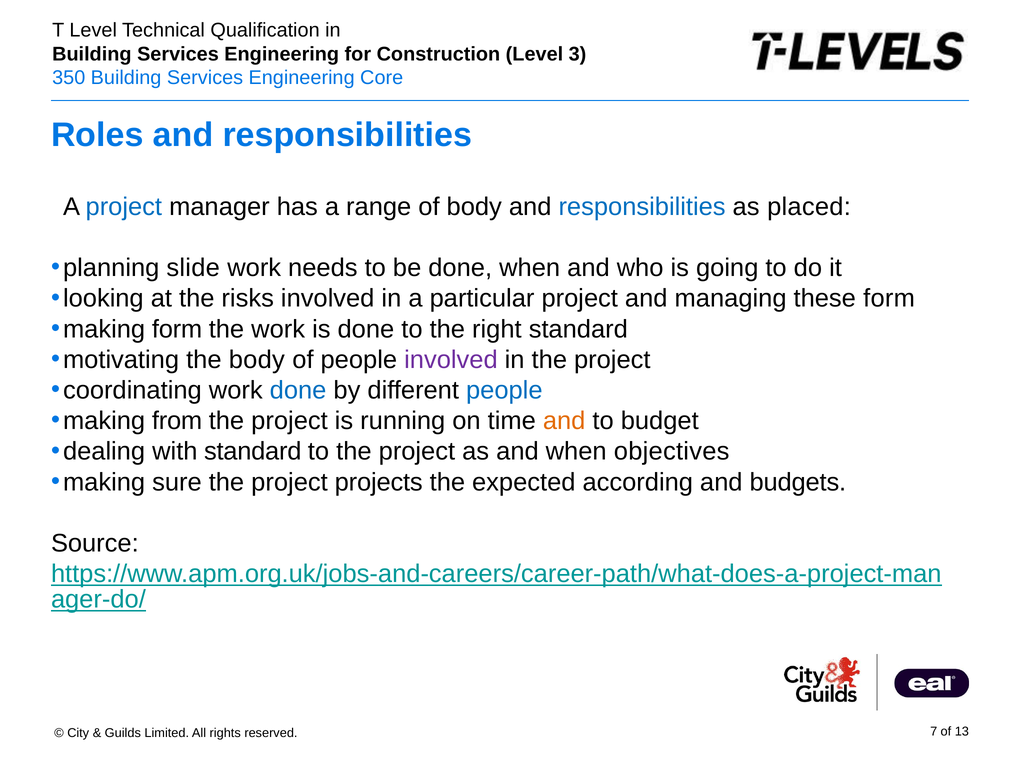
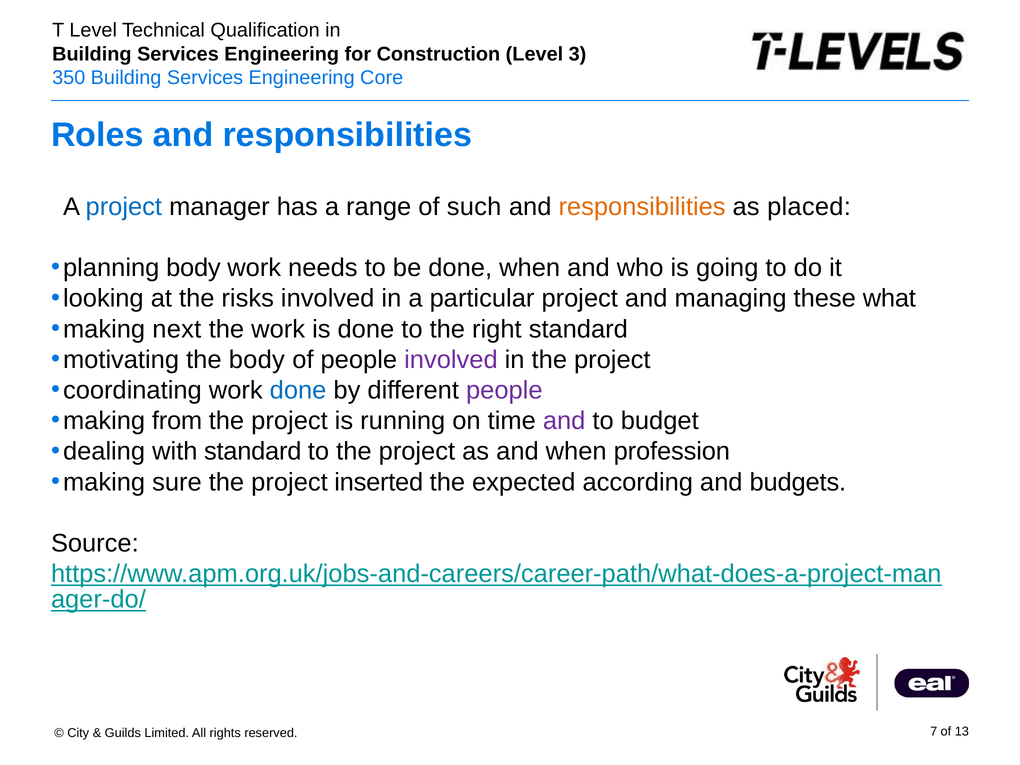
of body: body -> such
responsibilities at (642, 207) colour: blue -> orange
planning slide: slide -> body
these form: form -> what
making form: form -> next
people at (504, 390) colour: blue -> purple
and at (564, 421) colour: orange -> purple
objectives: objectives -> profession
projects: projects -> inserted
